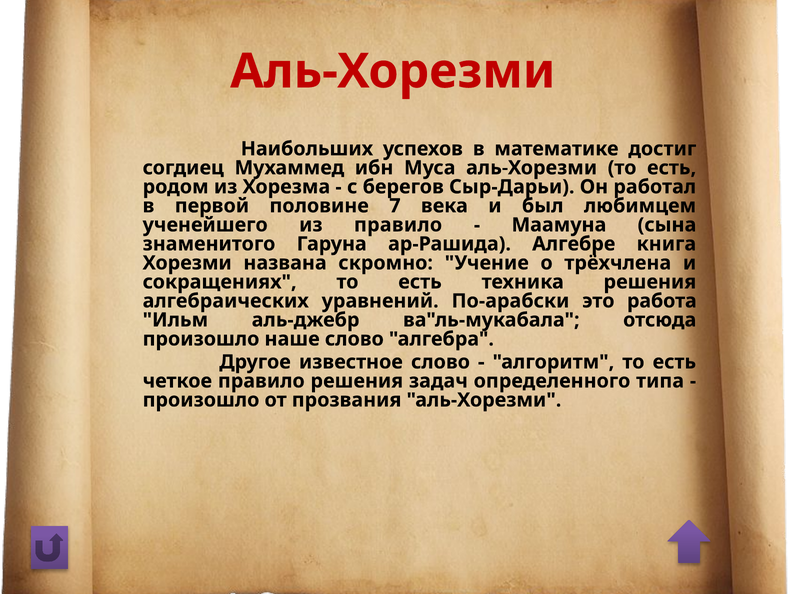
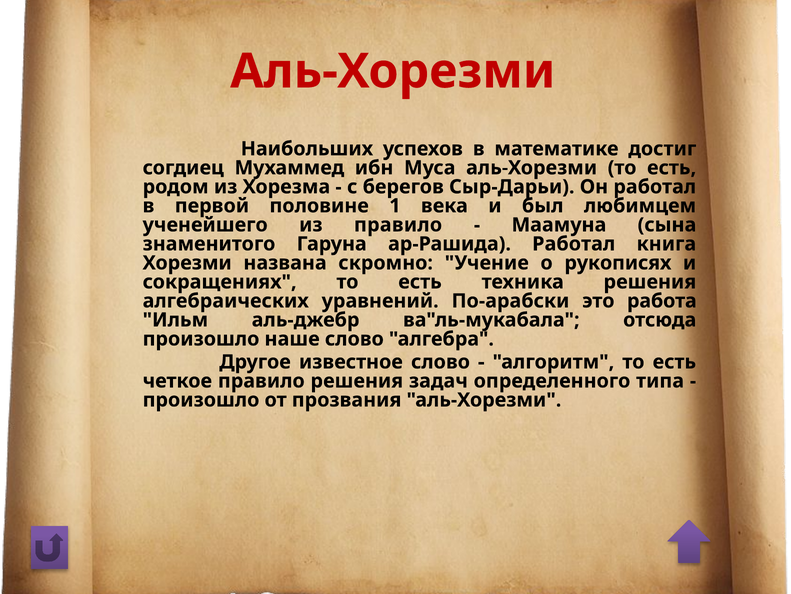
7: 7 -> 1
ар-Рашида Алгебре: Алгебре -> Работал
трёхчлена: трёхчлена -> рукописях
